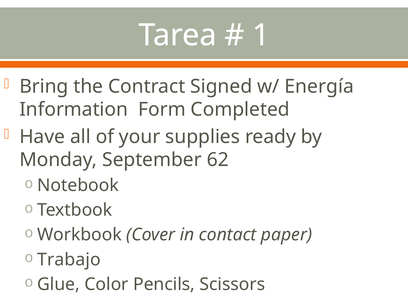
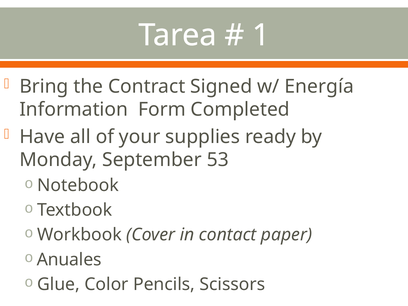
62: 62 -> 53
Trabajo: Trabajo -> Anuales
